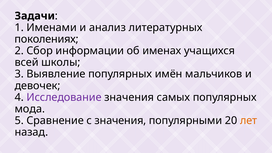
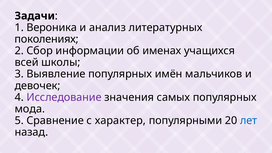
Именами: Именами -> Вероника
с значения: значения -> характер
лет colour: orange -> blue
